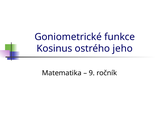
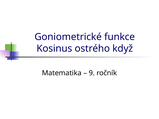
jeho: jeho -> když
